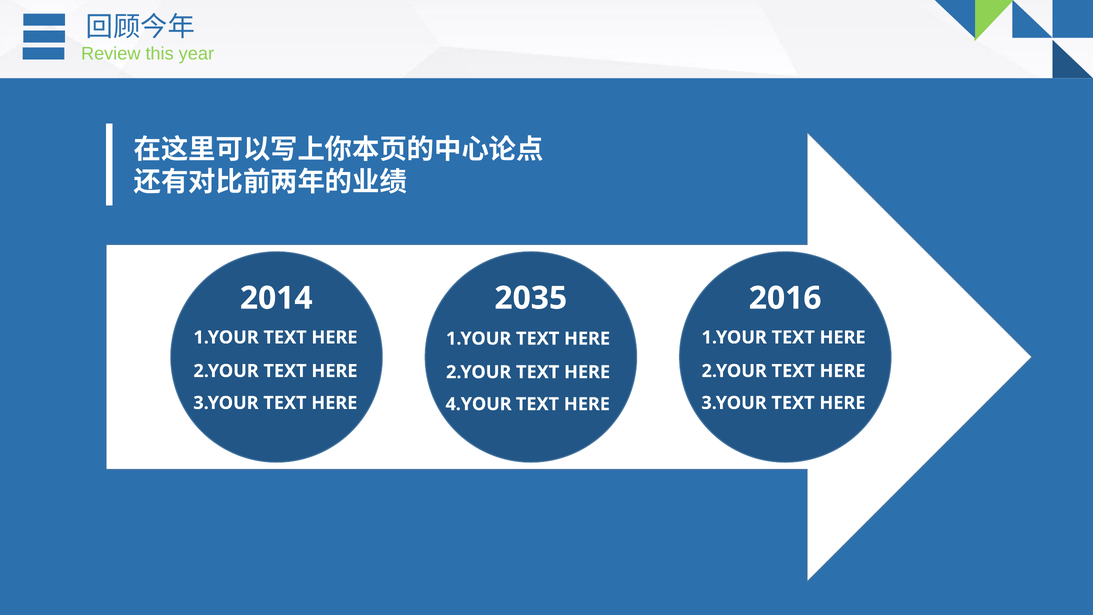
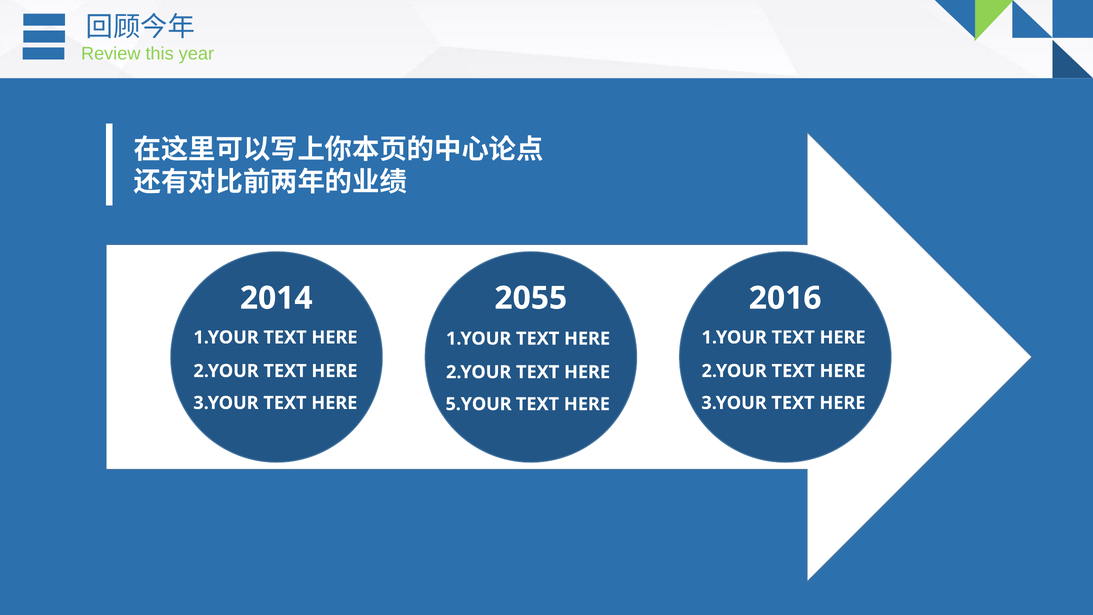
2035: 2035 -> 2055
4.YOUR: 4.YOUR -> 5.YOUR
